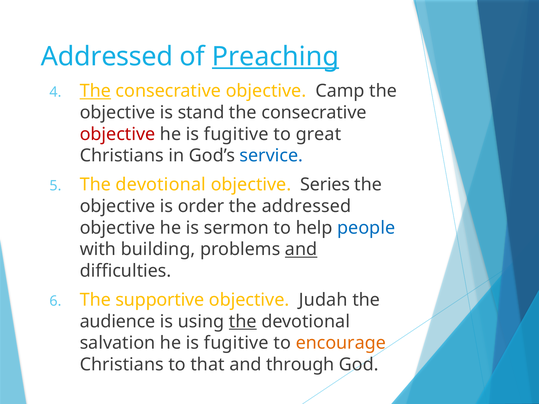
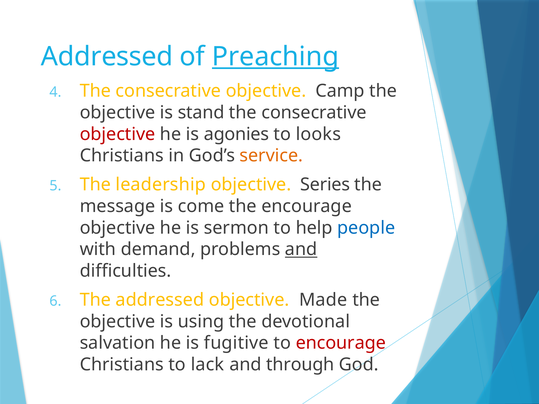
The at (95, 91) underline: present -> none
fugitive at (236, 134): fugitive -> agonies
great: great -> looks
service colour: blue -> orange
devotional at (161, 185): devotional -> leadership
objective at (118, 206): objective -> message
order: order -> come
the addressed: addressed -> encourage
building: building -> demand
The supportive: supportive -> addressed
Judah: Judah -> Made
audience at (118, 322): audience -> objective
the at (243, 322) underline: present -> none
encourage at (341, 343) colour: orange -> red
that: that -> lack
